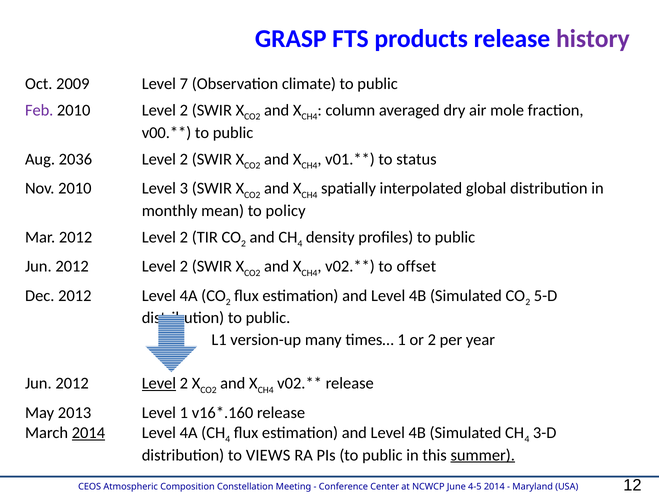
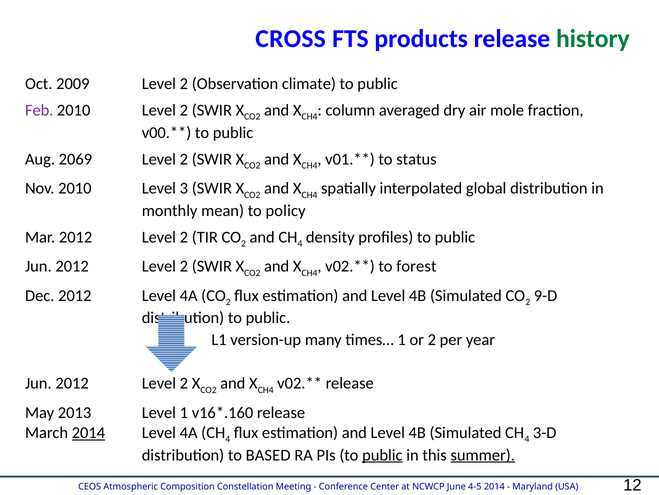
GRASP: GRASP -> CROSS
history colour: purple -> green
2009 Level 7: 7 -> 2
2036: 2036 -> 2069
offset: offset -> forest
5-D: 5-D -> 9-D
Level at (159, 383) underline: present -> none
VIEWS: VIEWS -> BASED
public at (382, 454) underline: none -> present
